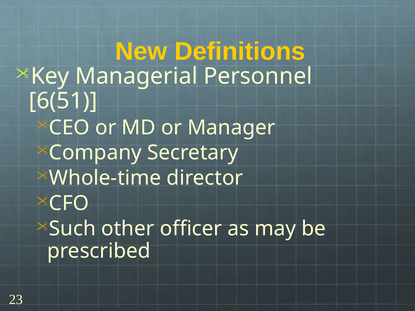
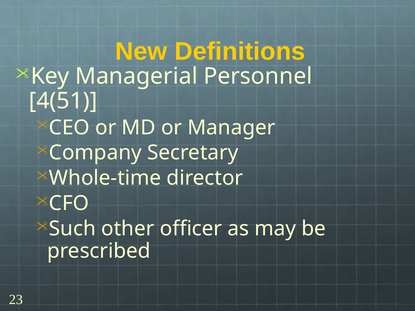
6(51: 6(51 -> 4(51
